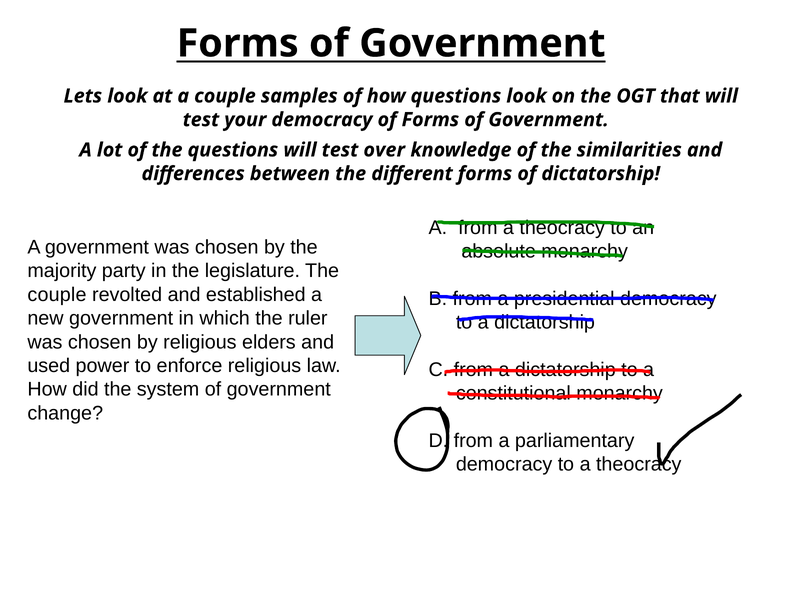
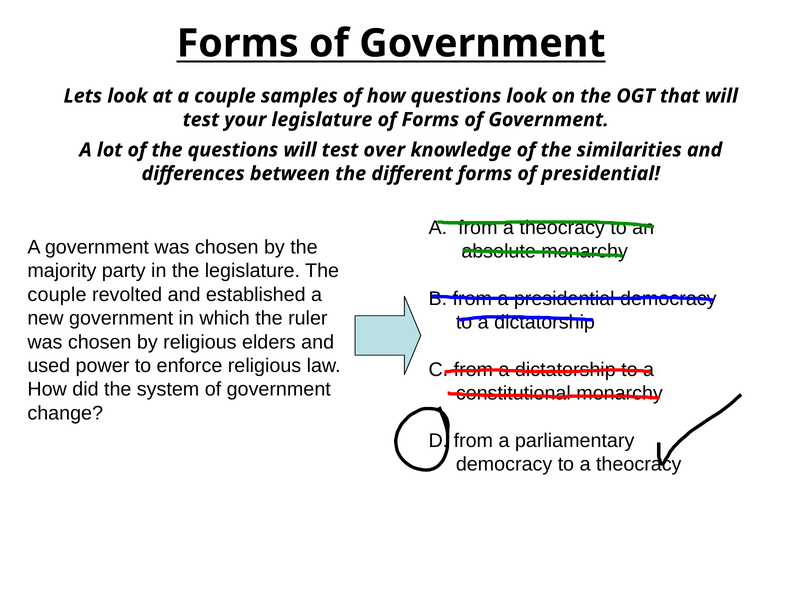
your democracy: democracy -> legislature
of dictatorship: dictatorship -> presidential
